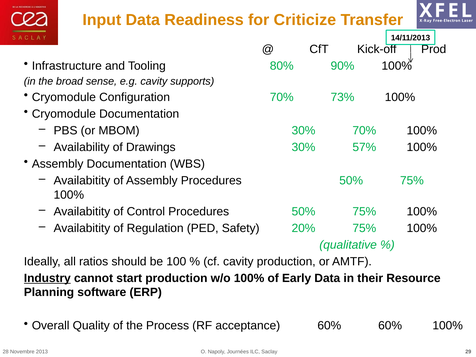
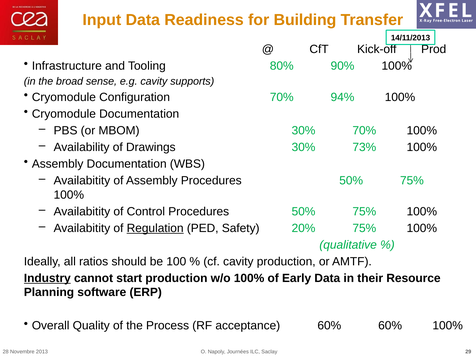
Criticize: Criticize -> Building
73%: 73% -> 94%
57%: 57% -> 73%
Regulation underline: none -> present
